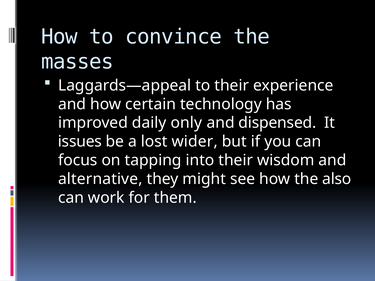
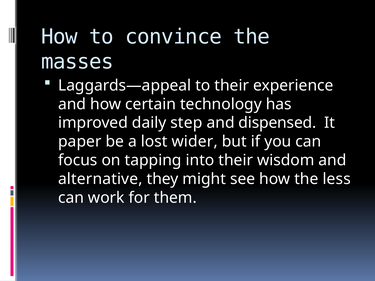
only: only -> step
issues: issues -> paper
also: also -> less
